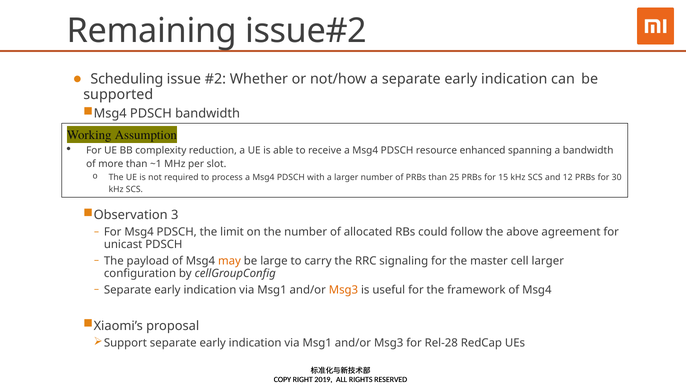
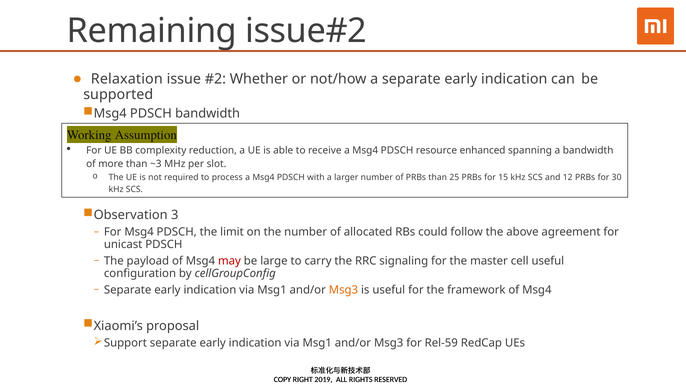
Scheduling: Scheduling -> Relaxation
~1: ~1 -> ~3
may colour: orange -> red
cell larger: larger -> useful
Rel-28: Rel-28 -> Rel-59
